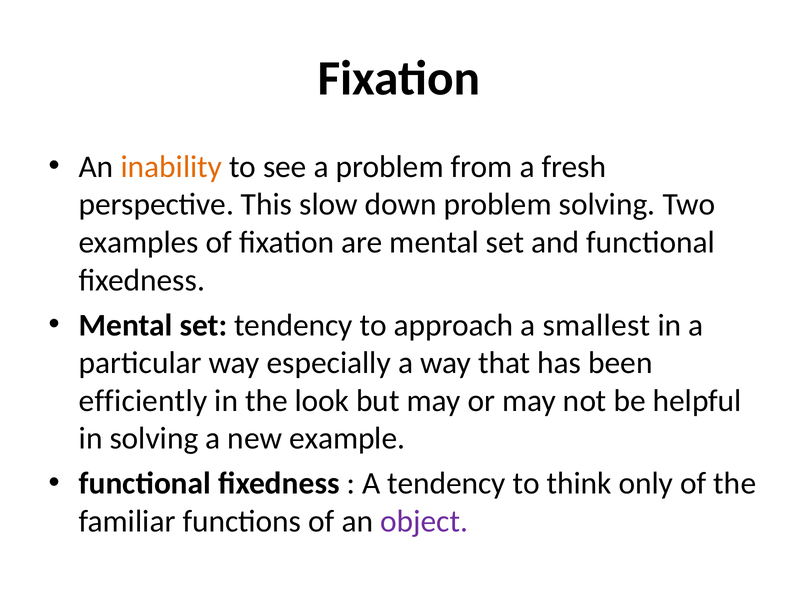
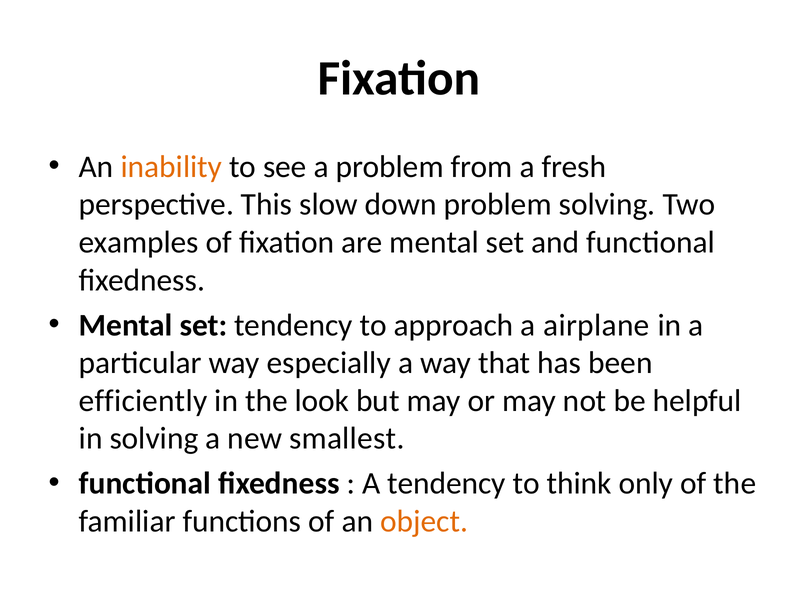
smallest: smallest -> airplane
example: example -> smallest
object colour: purple -> orange
